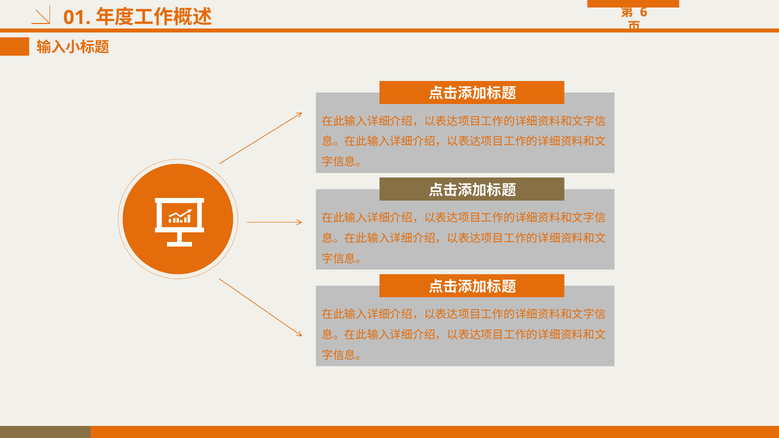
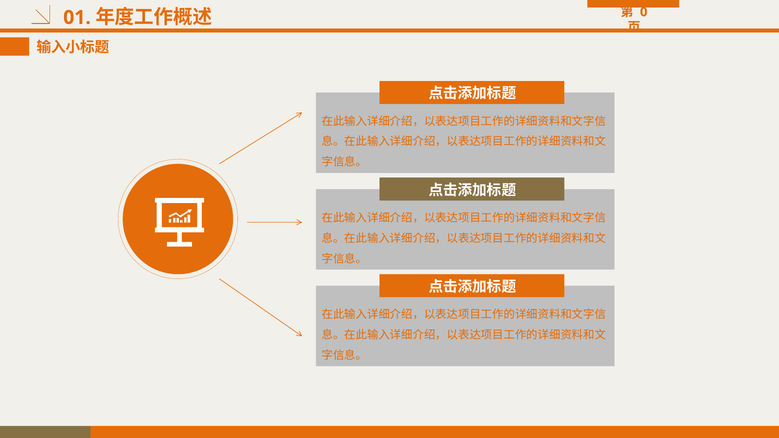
6: 6 -> 0
